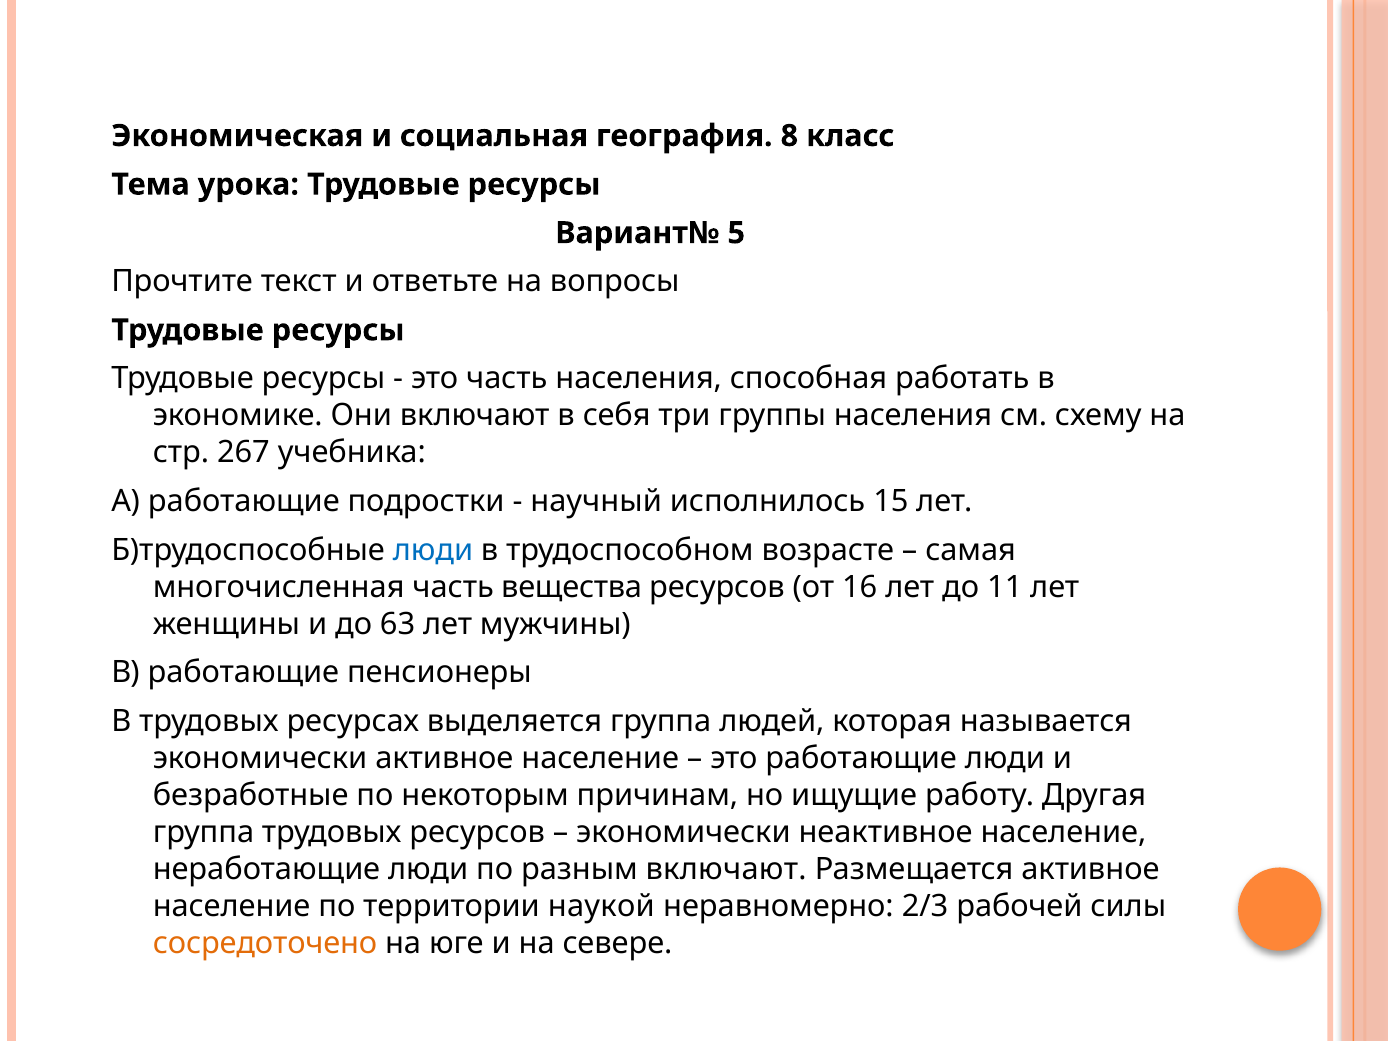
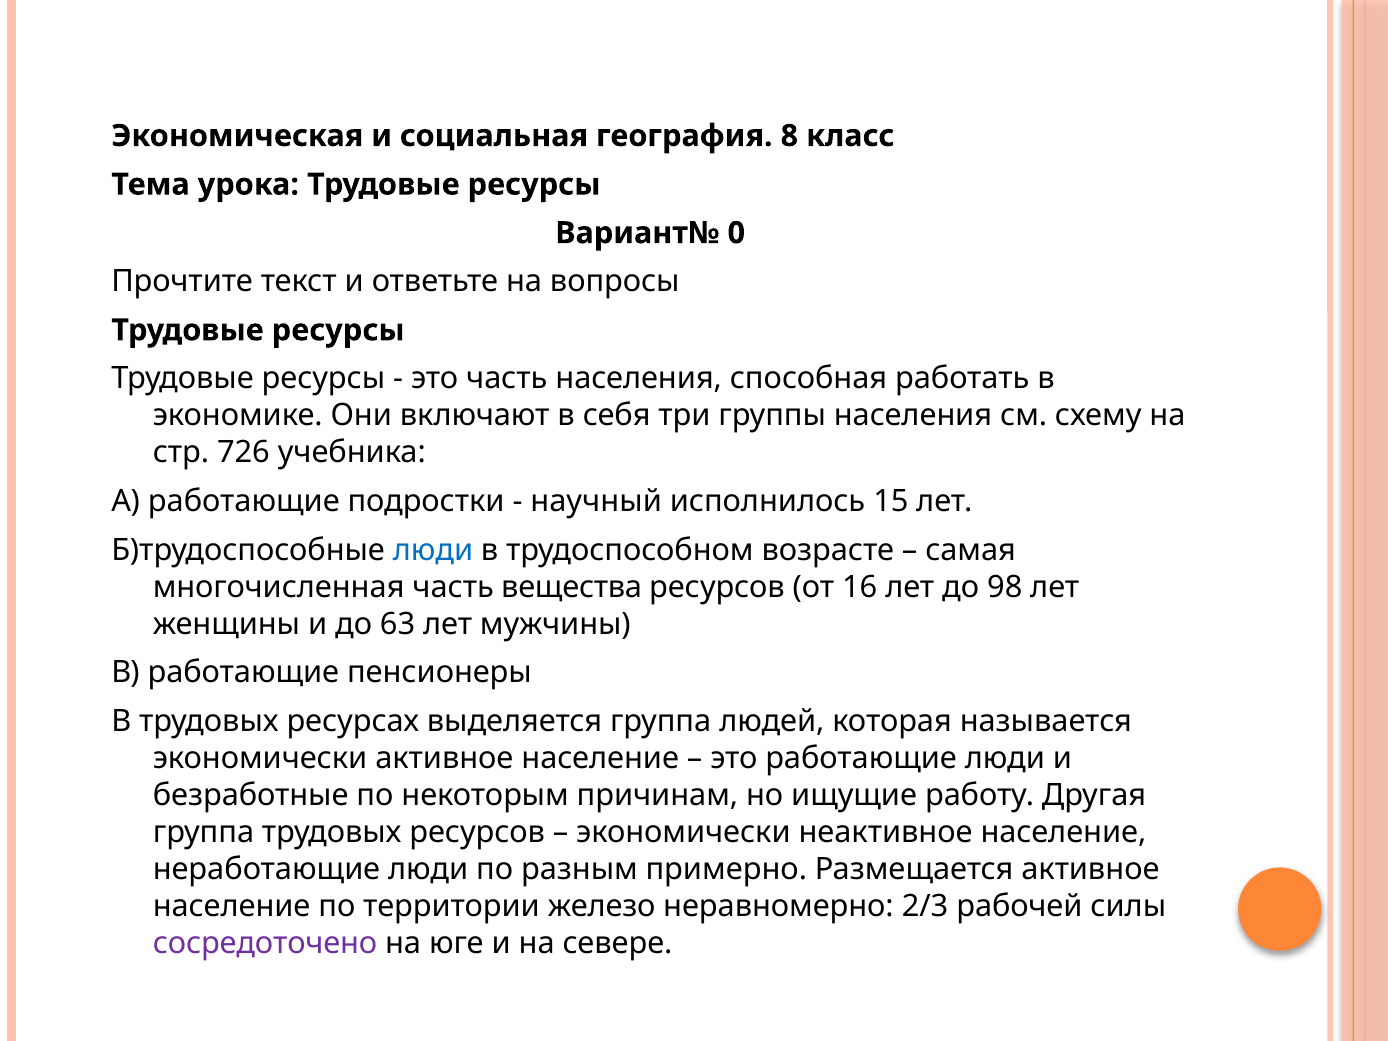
5: 5 -> 0
267: 267 -> 726
11: 11 -> 98
разным включают: включают -> примерно
наукой: наукой -> железо
сосредоточено colour: orange -> purple
